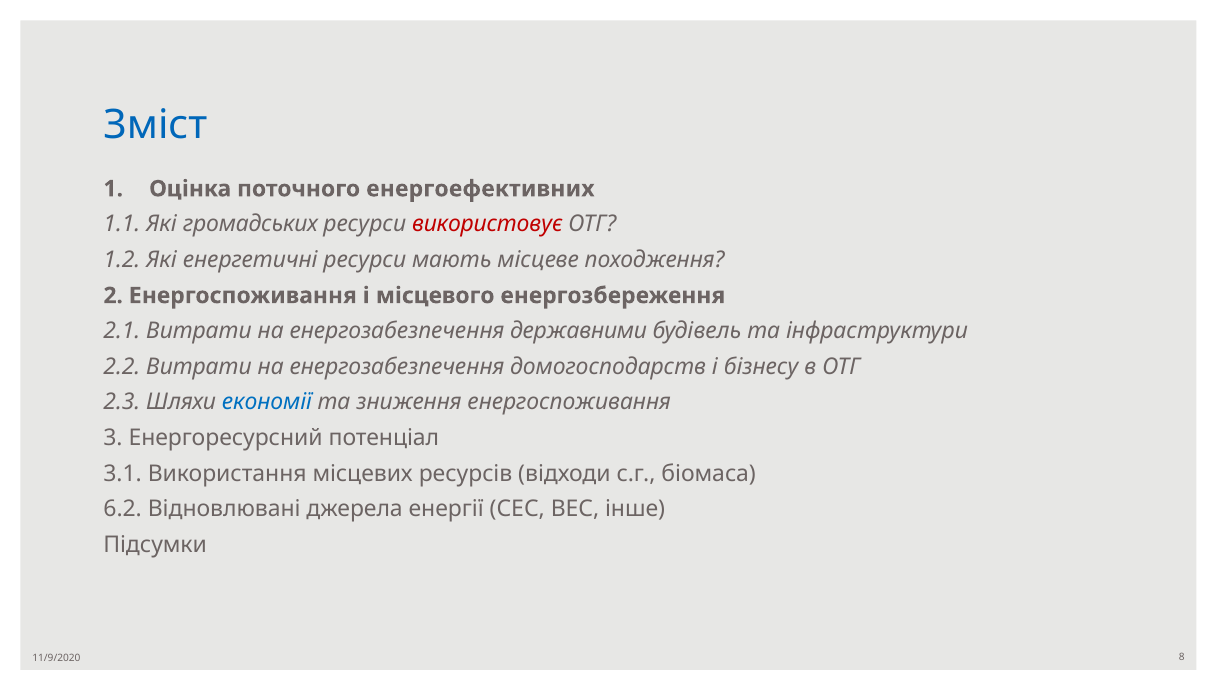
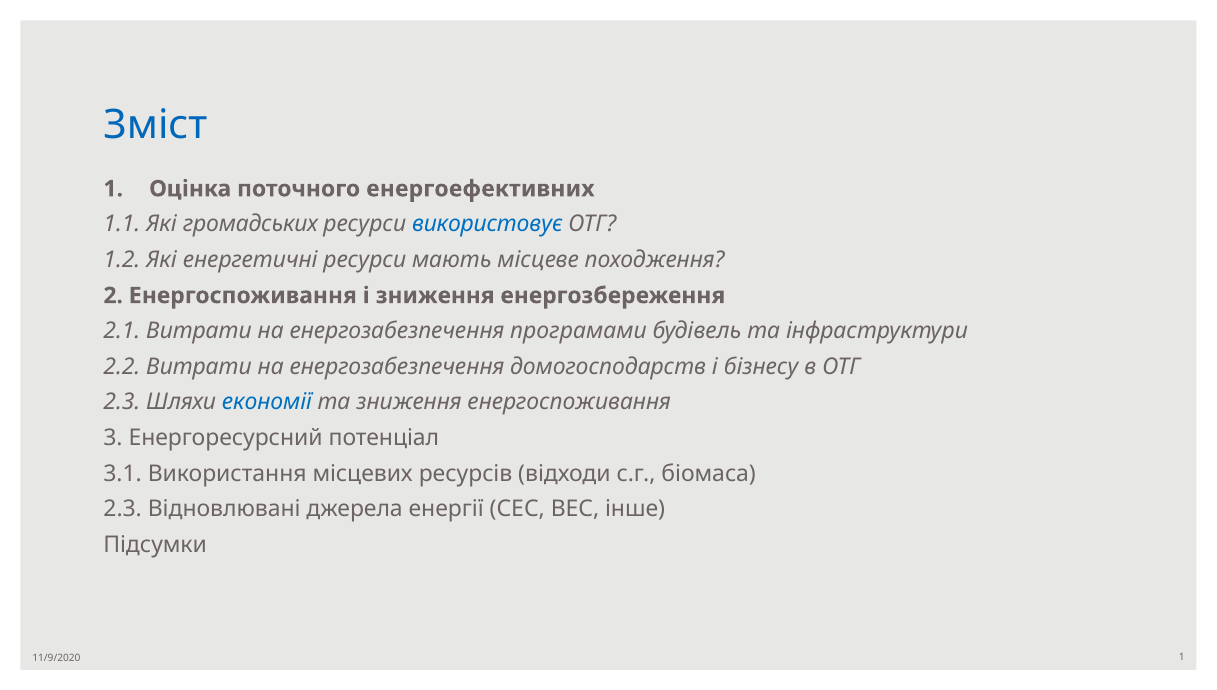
використовує colour: red -> blue
і місцевого: місцевого -> зниження
державними: державними -> програмами
6.2 at (123, 509): 6.2 -> 2.3
11/9/2020 8: 8 -> 1
